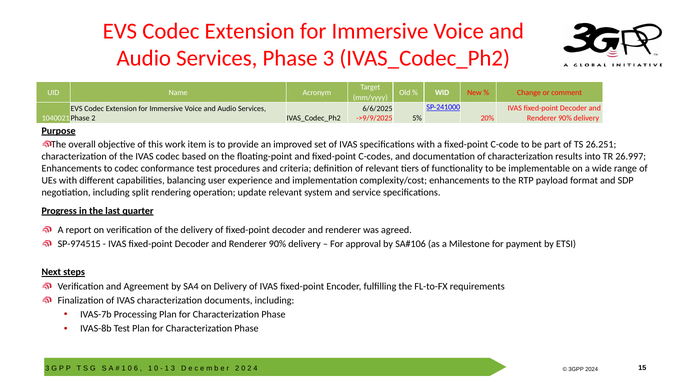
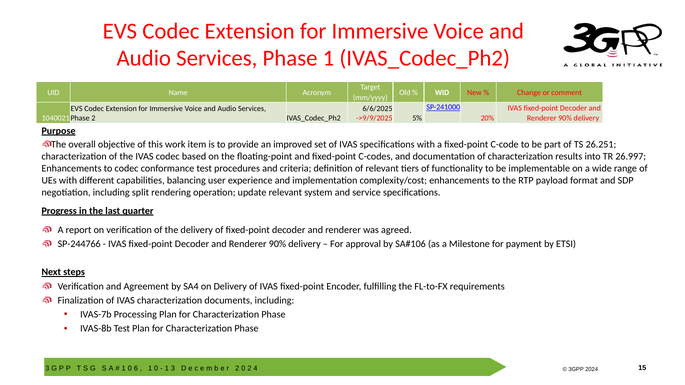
Phase 3: 3 -> 1
SP-974515: SP-974515 -> SP-244766
